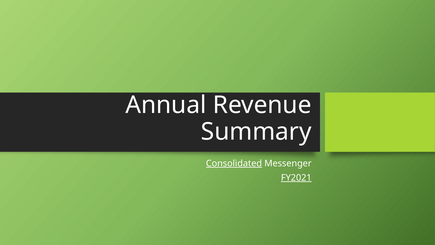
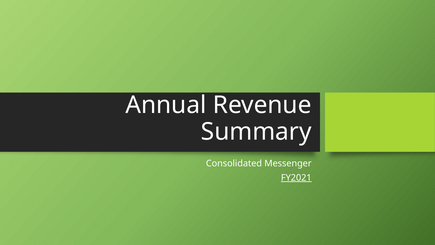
Consolidated underline: present -> none
